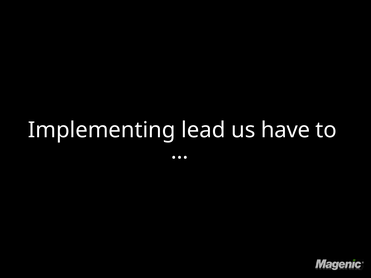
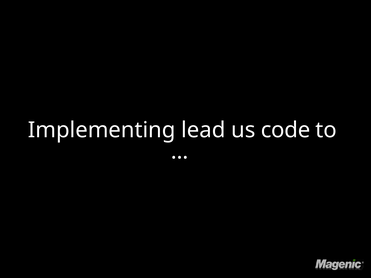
have: have -> code
